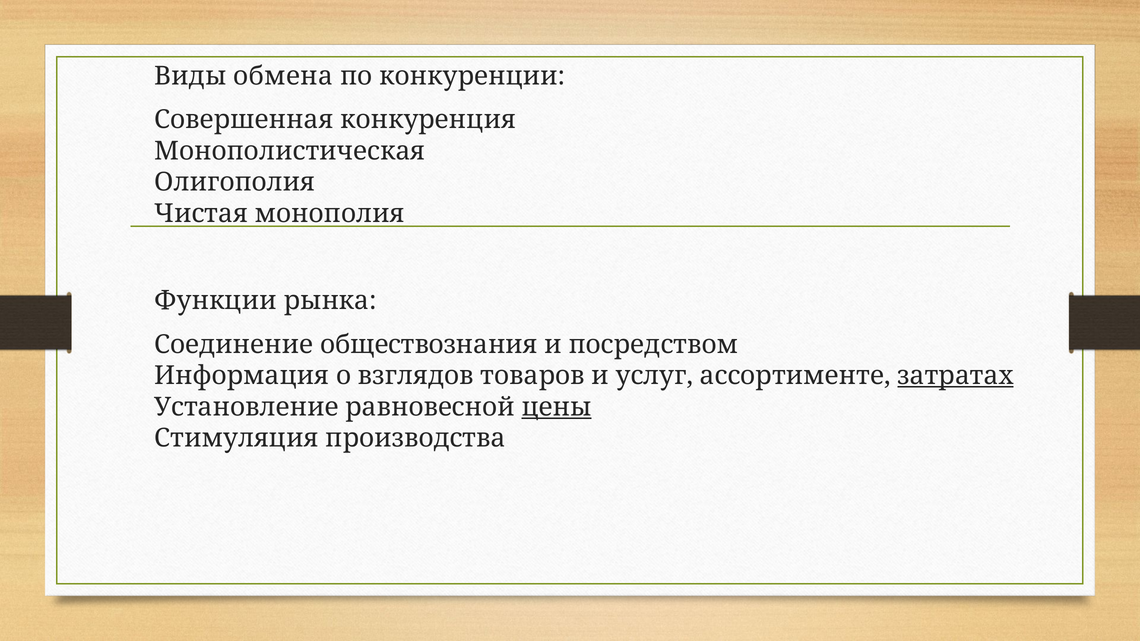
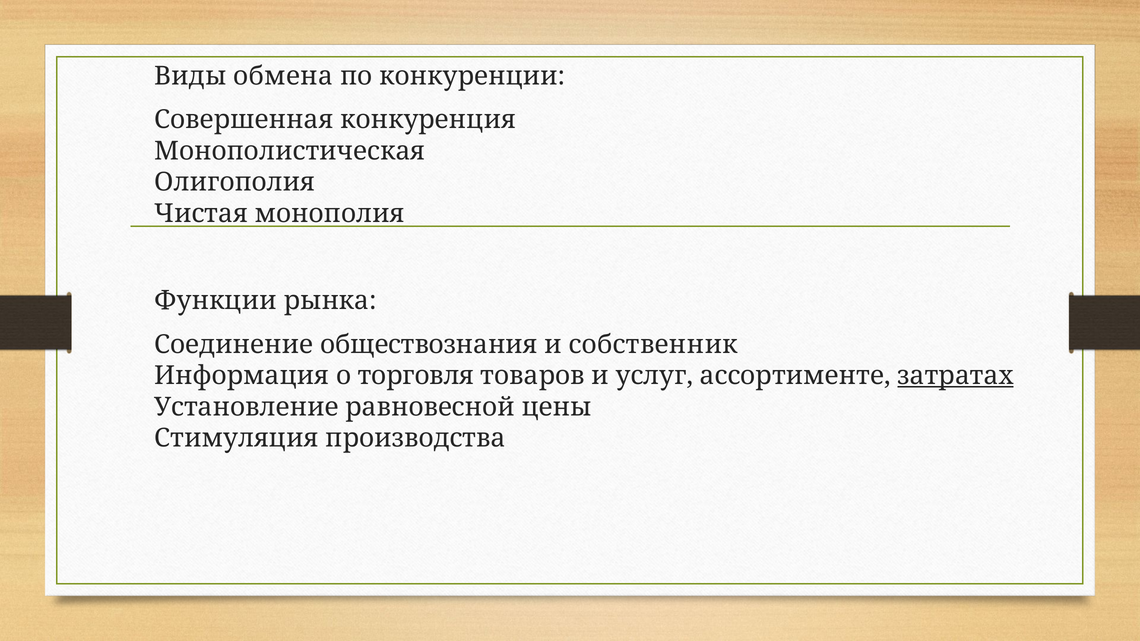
посредством: посредством -> собственник
взглядов: взглядов -> торговля
цены underline: present -> none
